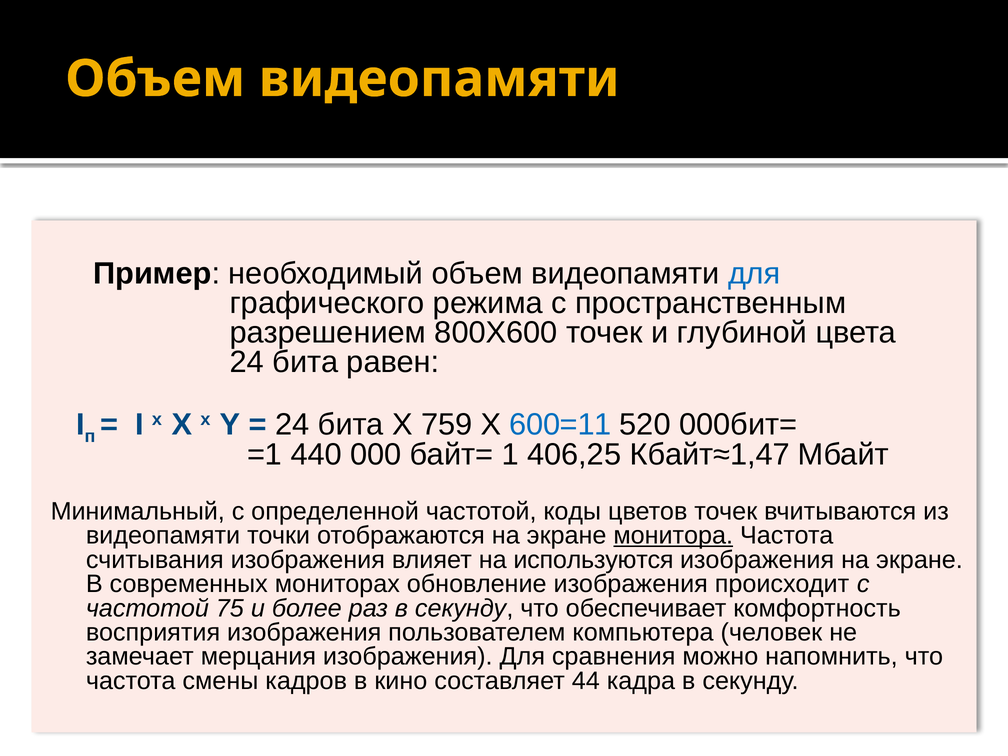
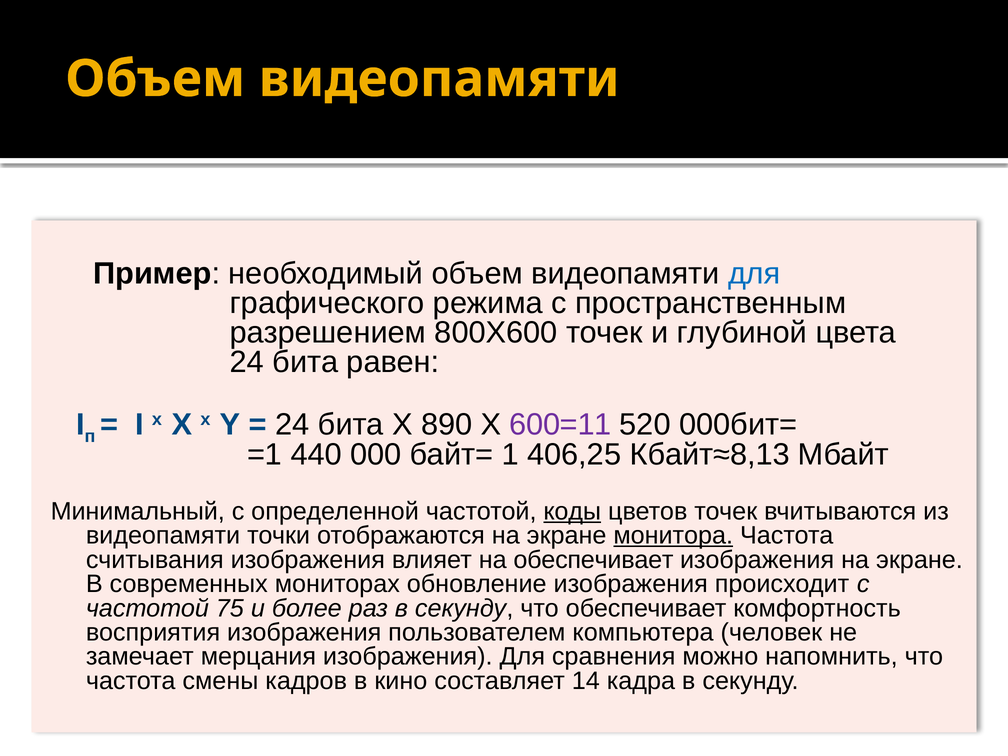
759: 759 -> 890
600=11 colour: blue -> purple
Кбайт≈1,47: Кбайт≈1,47 -> Кбайт≈8,13
коды underline: none -> present
на используются: используются -> обеспечивает
44: 44 -> 14
